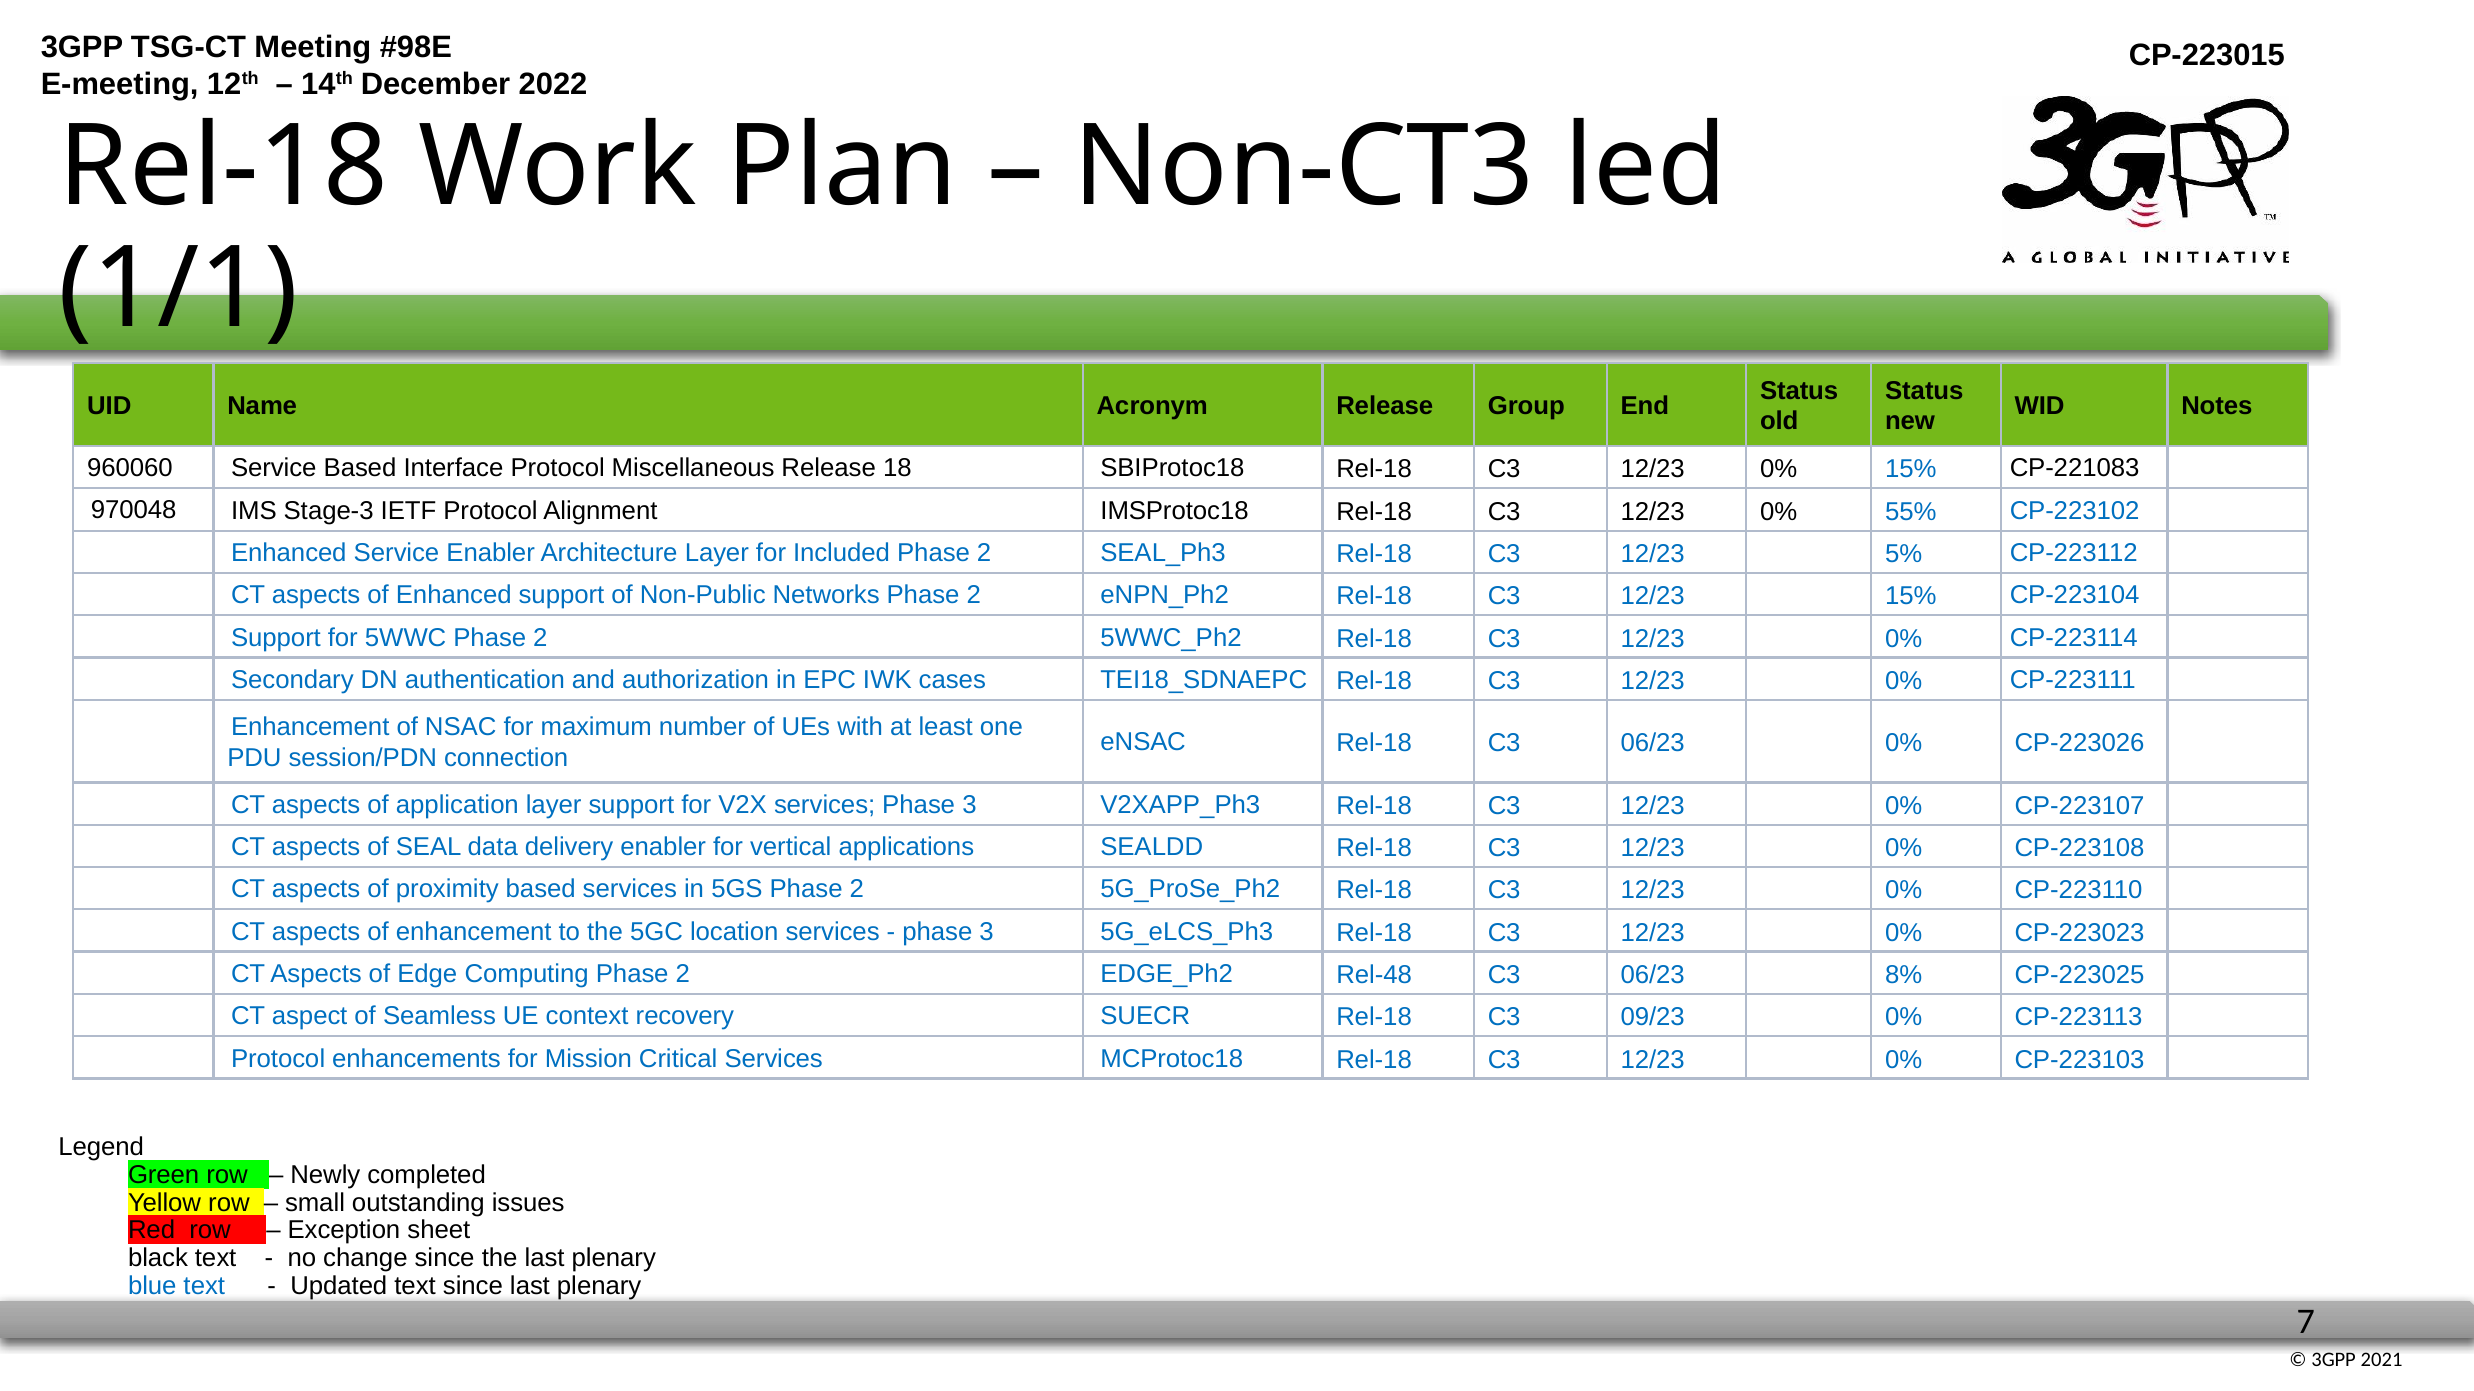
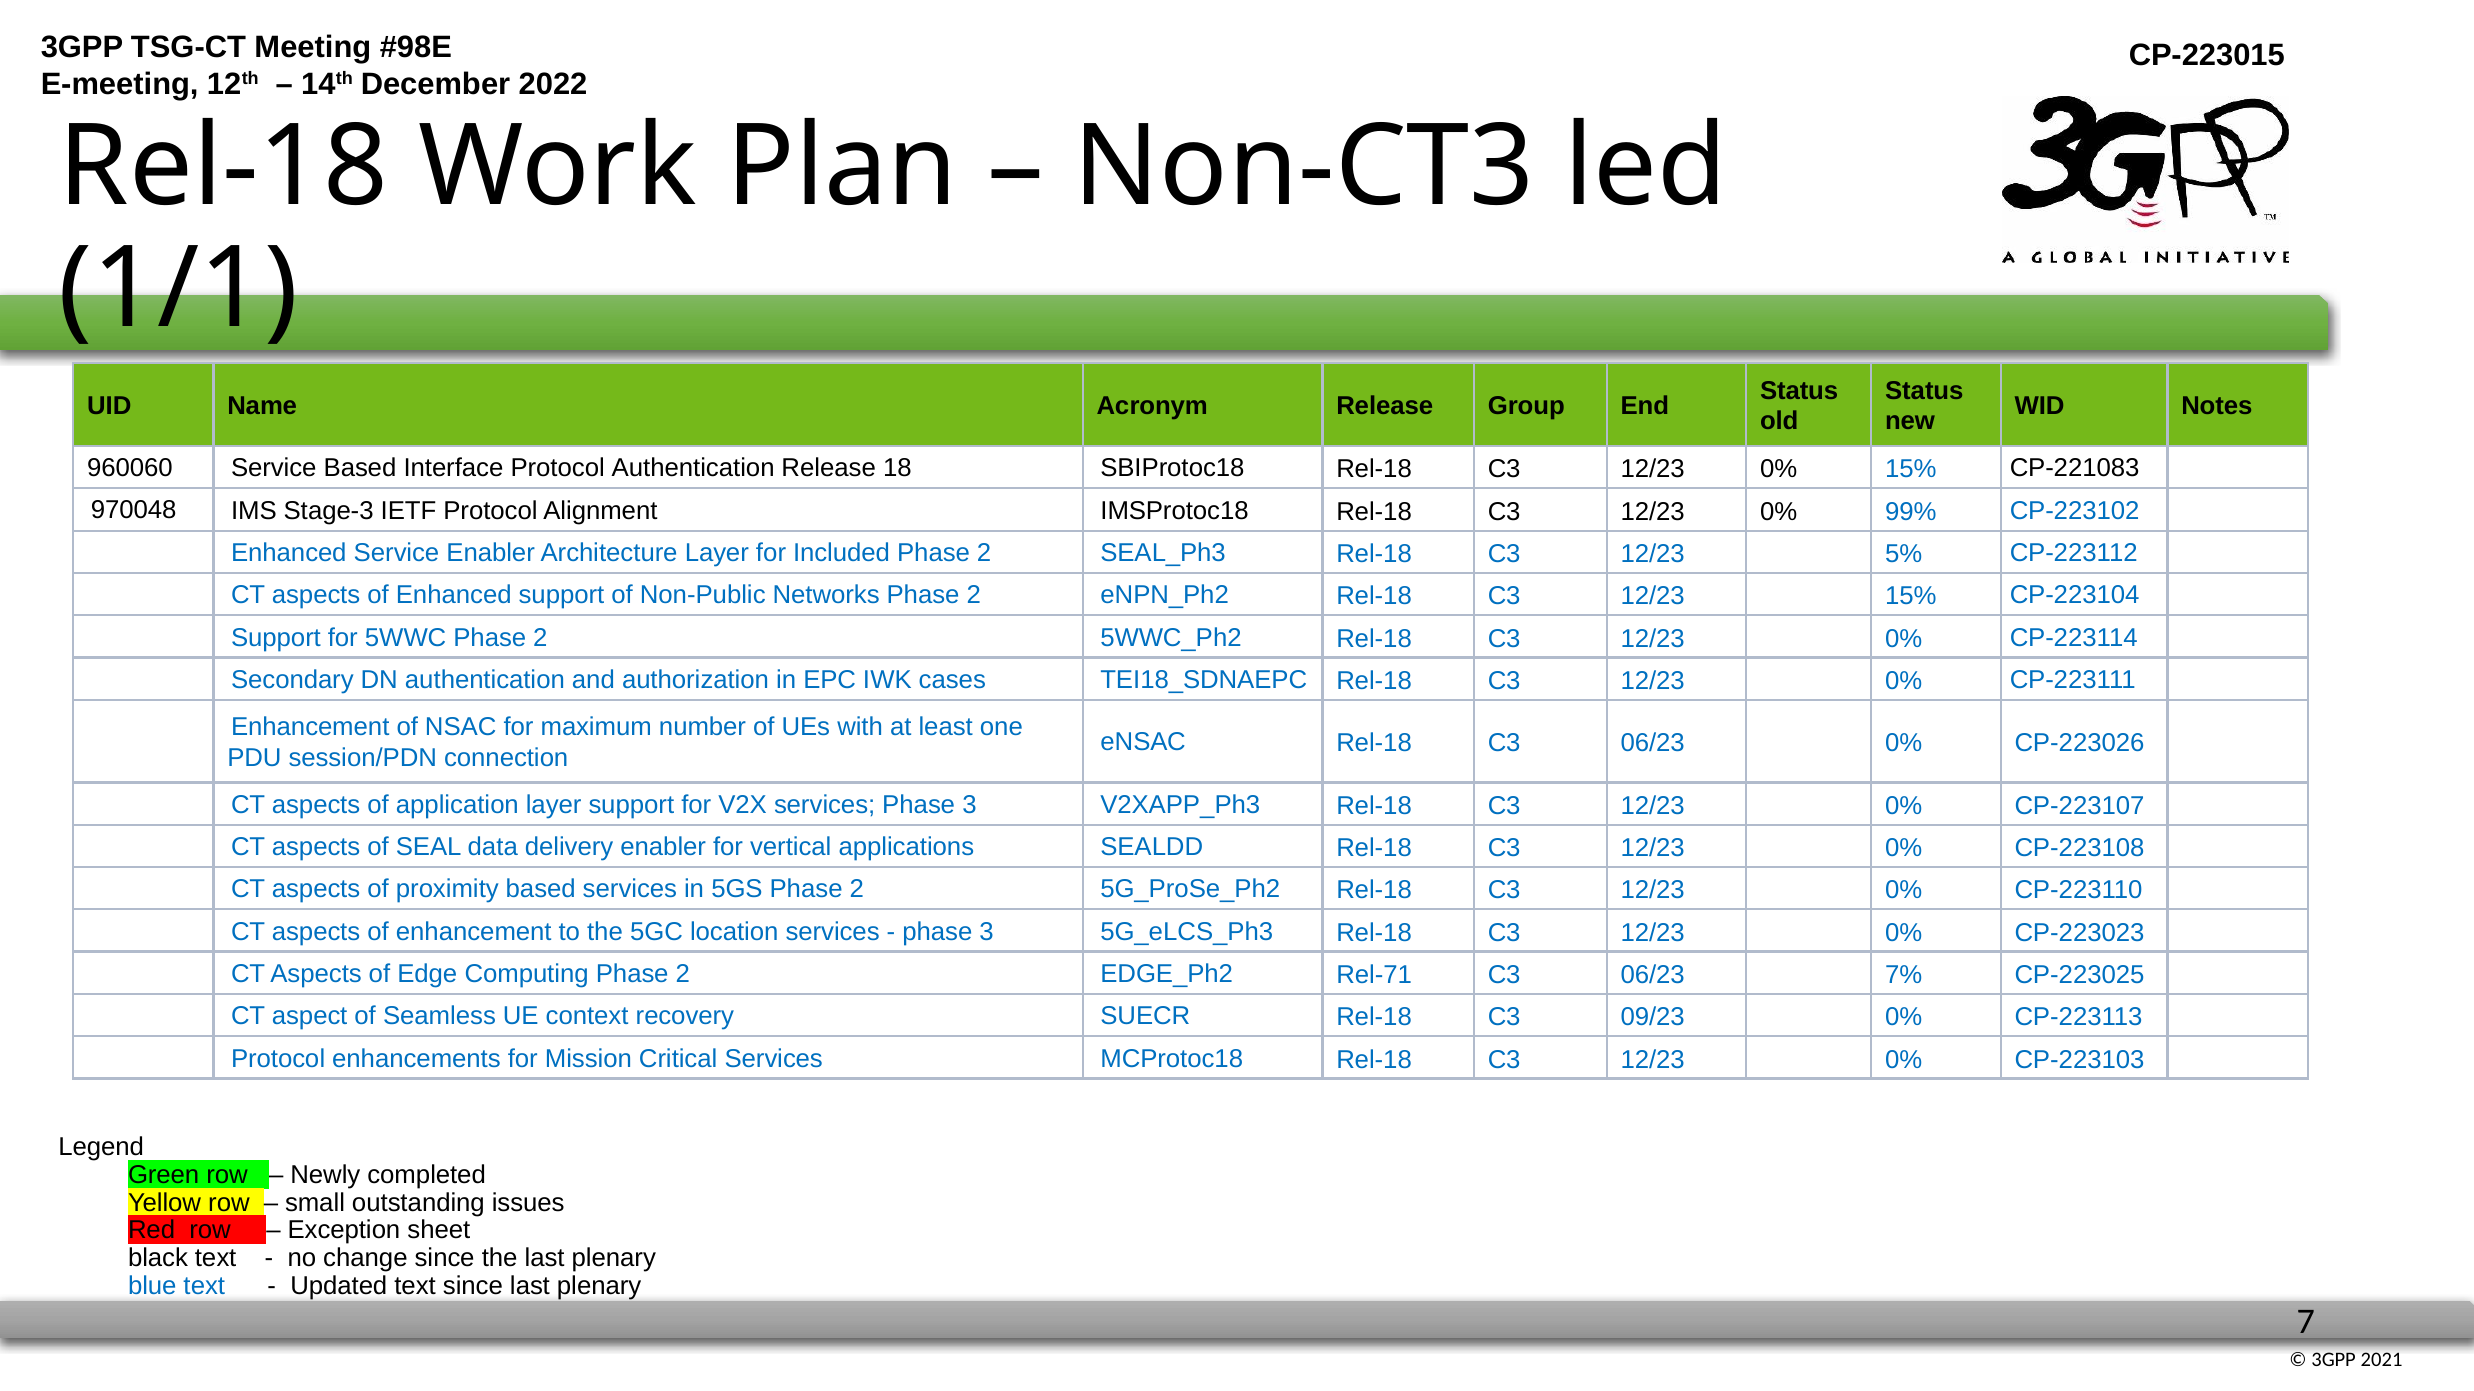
Protocol Miscellaneous: Miscellaneous -> Authentication
55%: 55% -> 99%
Rel-48: Rel-48 -> Rel-71
8%: 8% -> 7%
